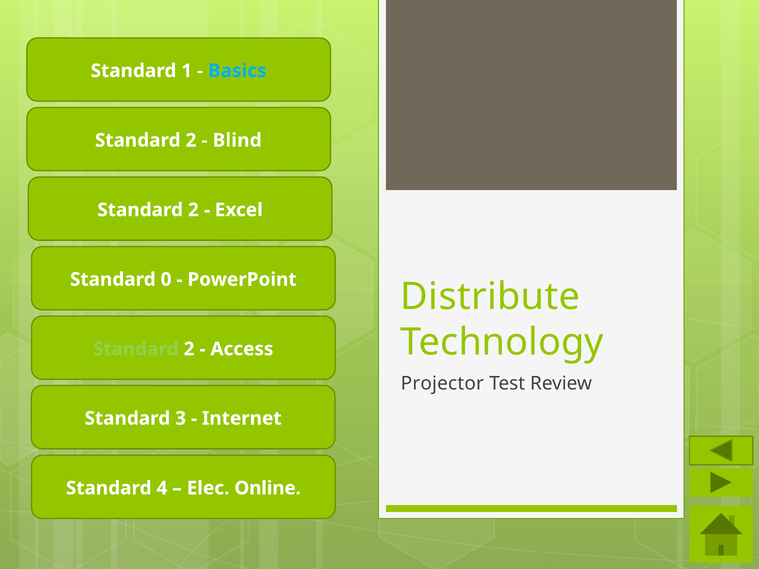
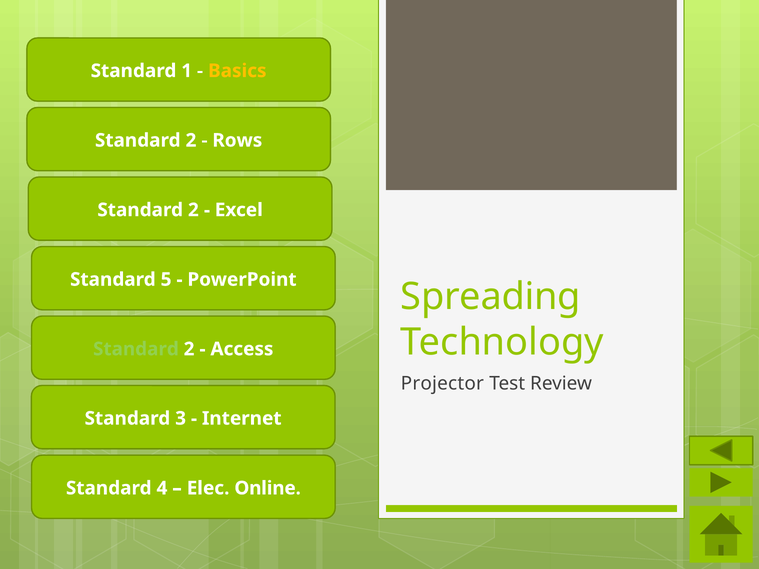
Basics colour: light blue -> yellow
Blind: Blind -> Rows
0: 0 -> 5
Distribute: Distribute -> Spreading
